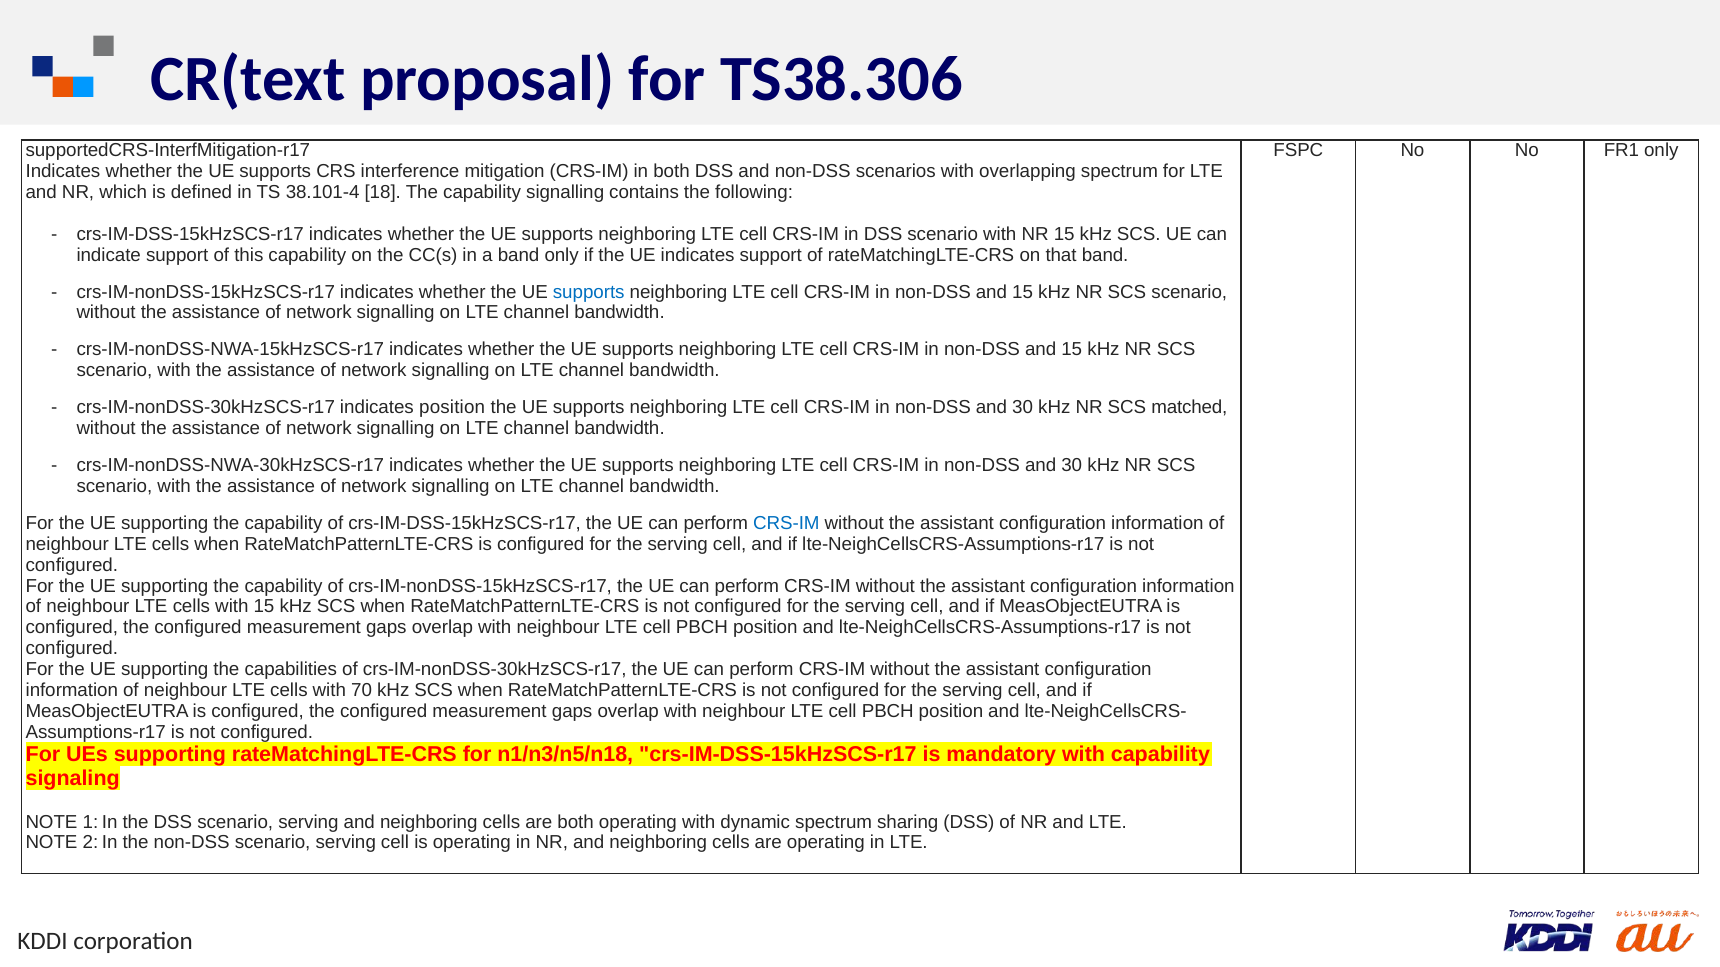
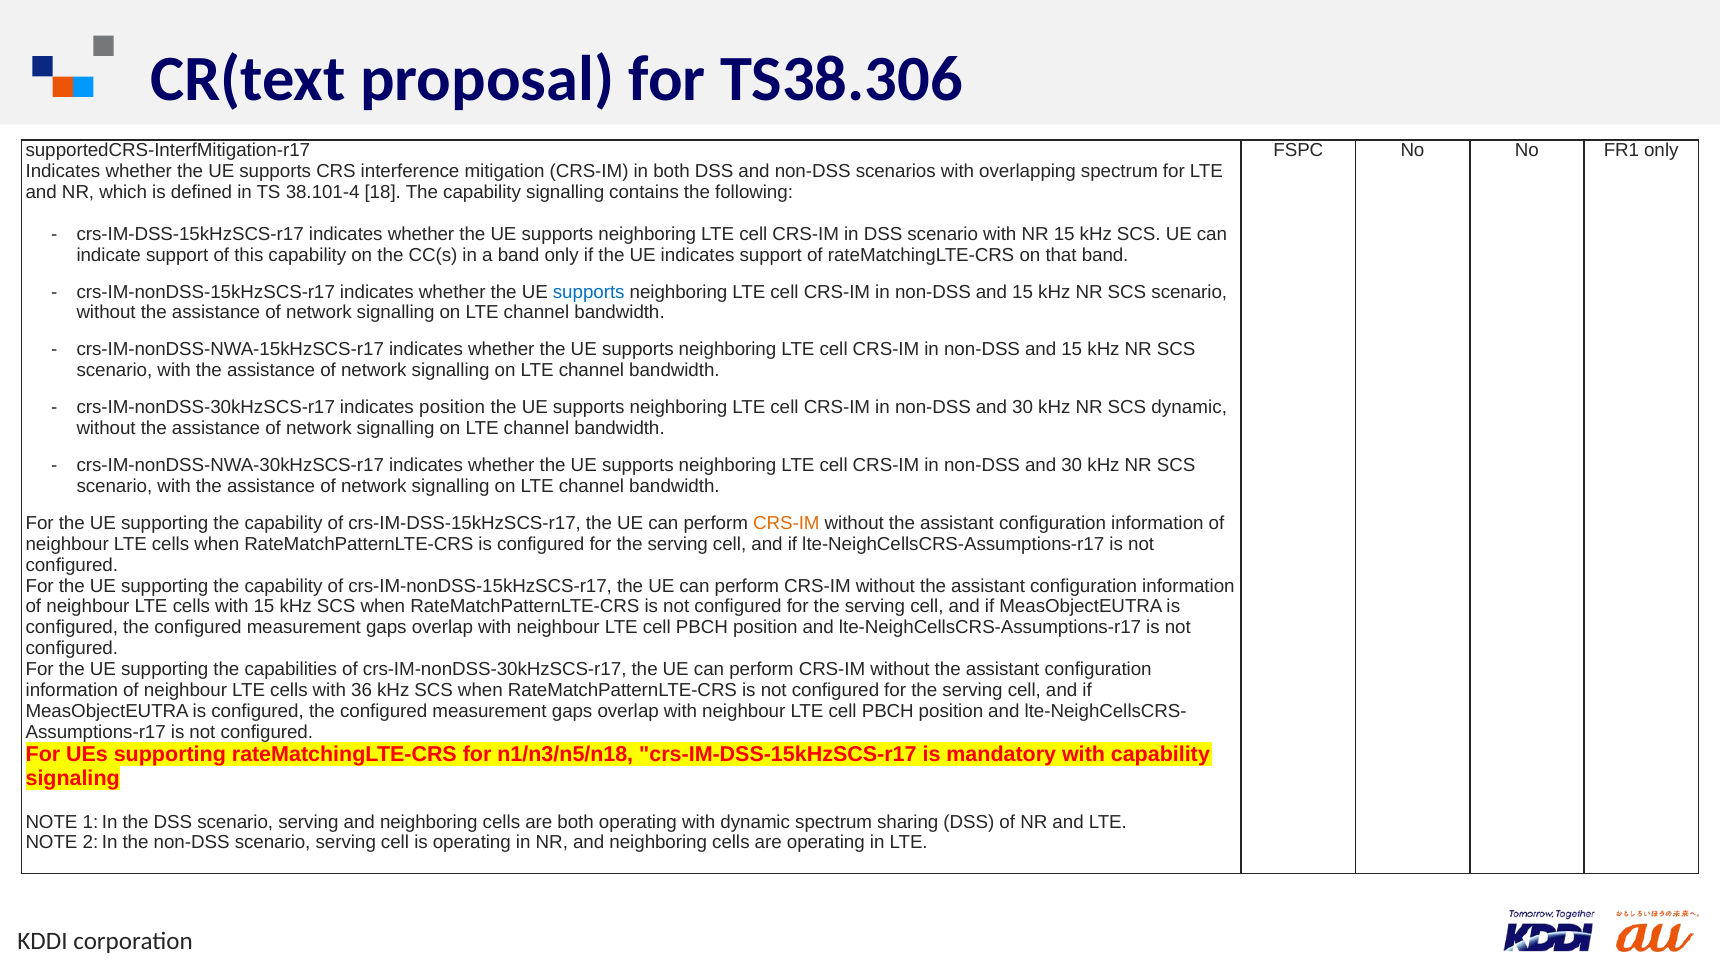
SCS matched: matched -> dynamic
CRS-IM at (786, 524) colour: blue -> orange
70: 70 -> 36
